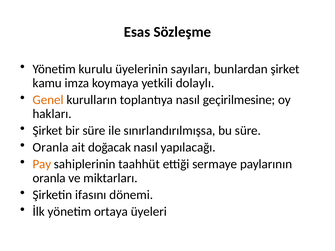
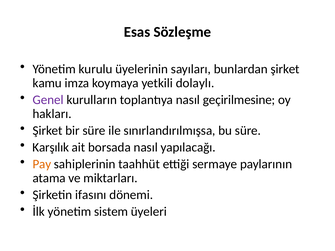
Genel colour: orange -> purple
Oranla at (51, 147): Oranla -> Karşılık
doğacak: doğacak -> borsada
oranla at (49, 178): oranla -> atama
ortaya: ortaya -> sistem
